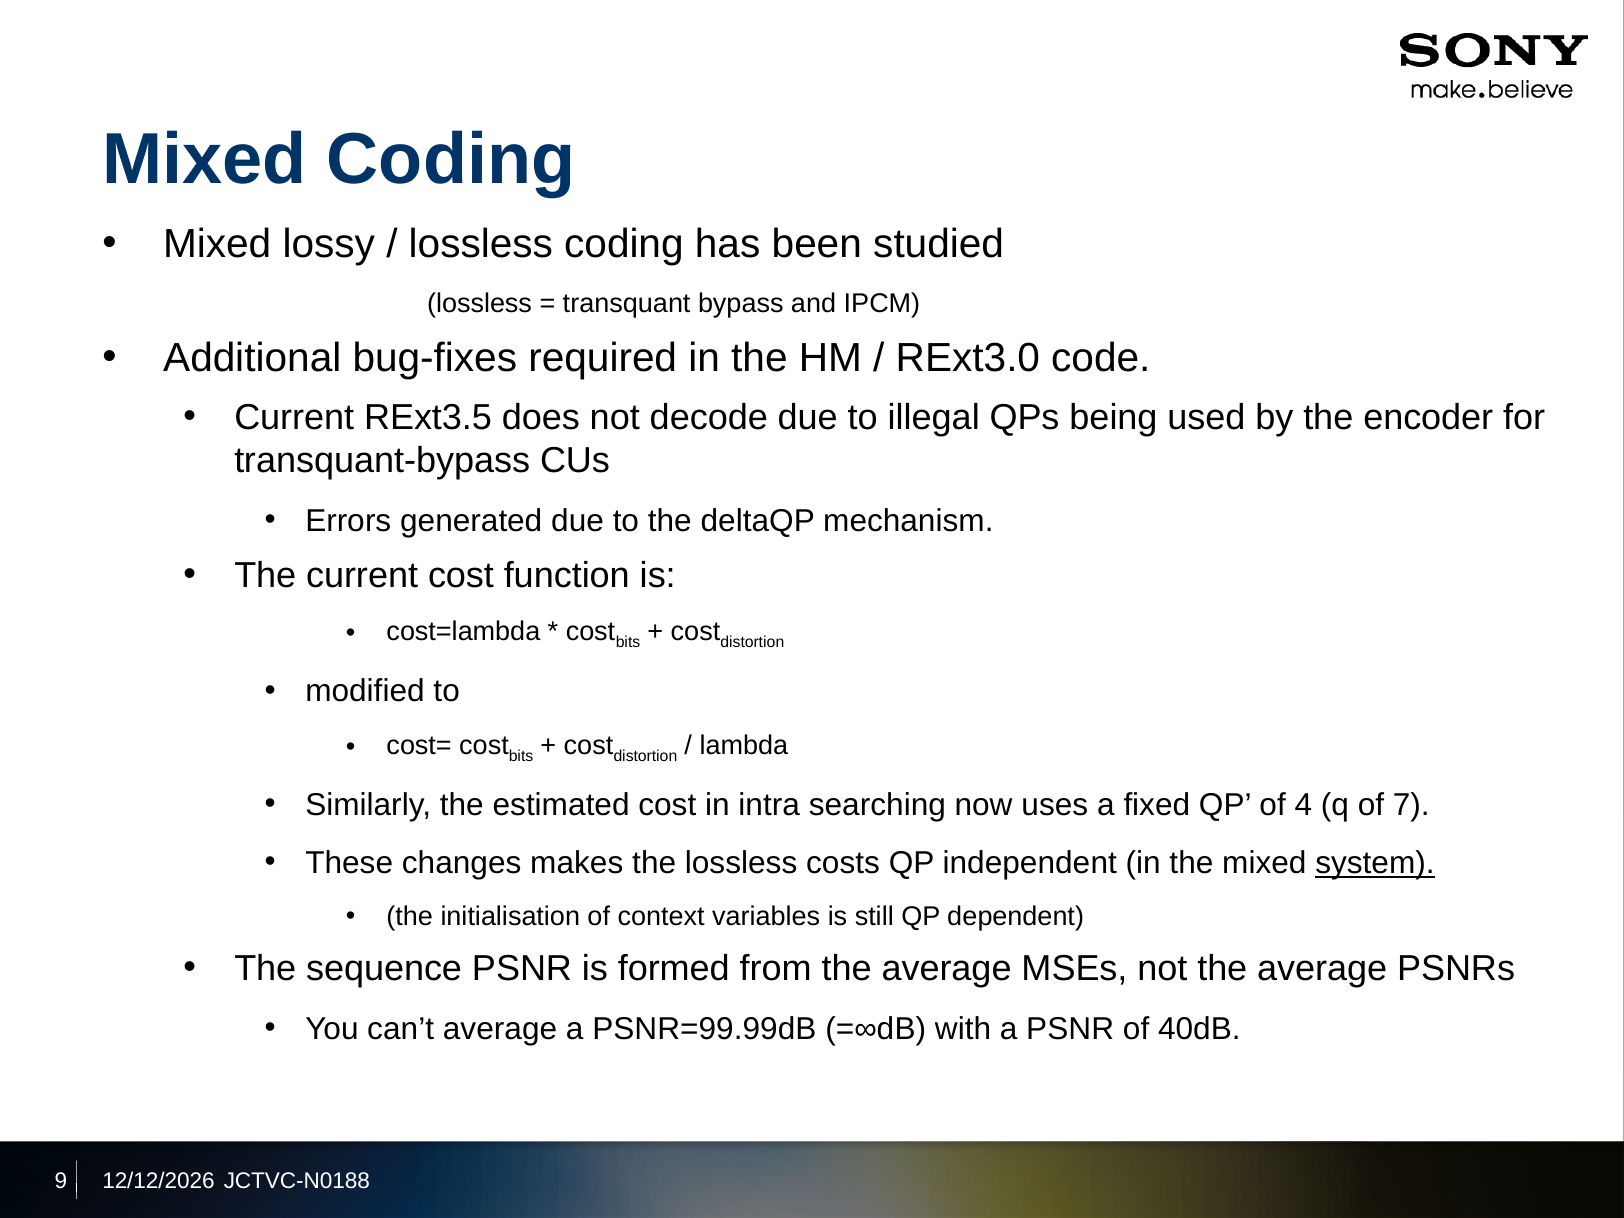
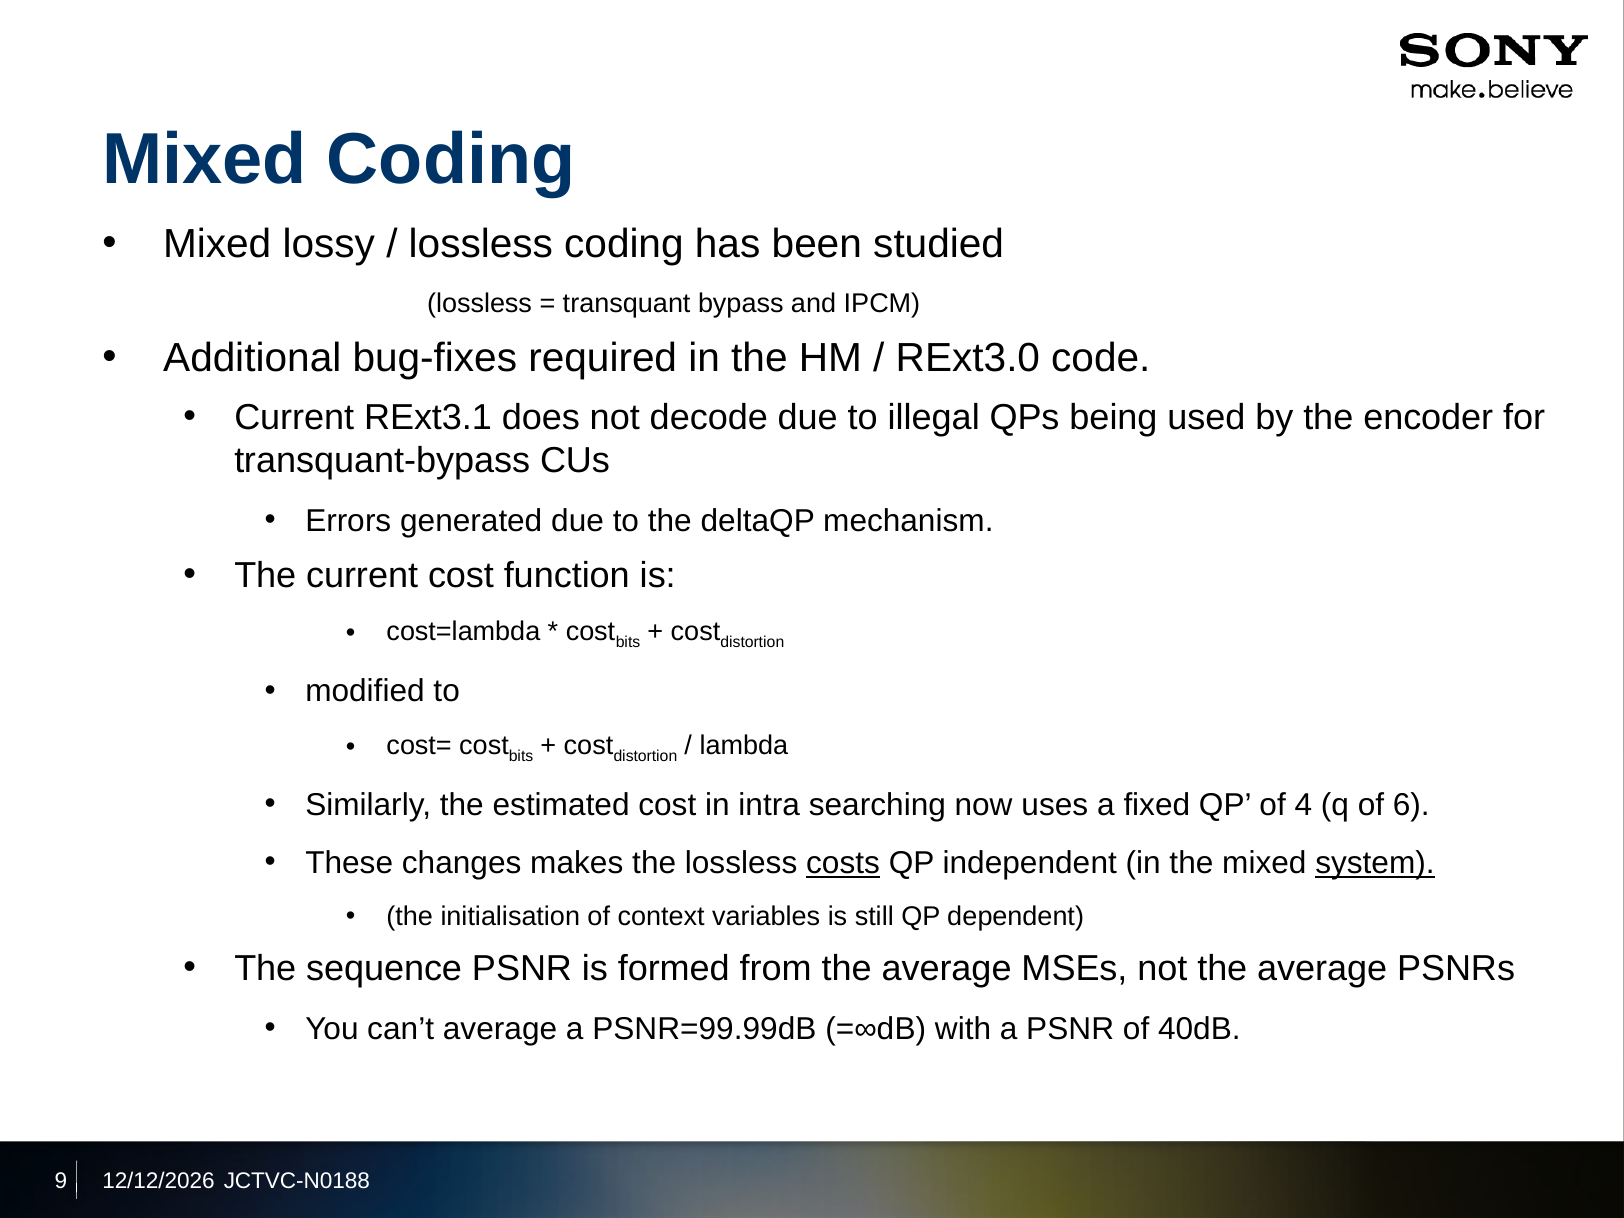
RExt3.5: RExt3.5 -> RExt3.1
7: 7 -> 6
costs underline: none -> present
